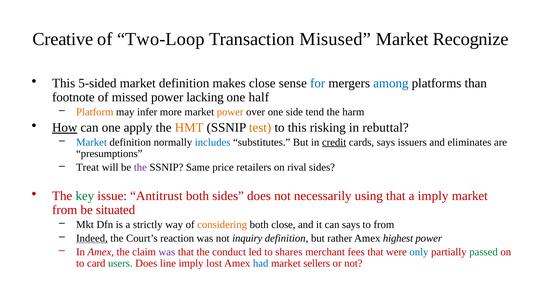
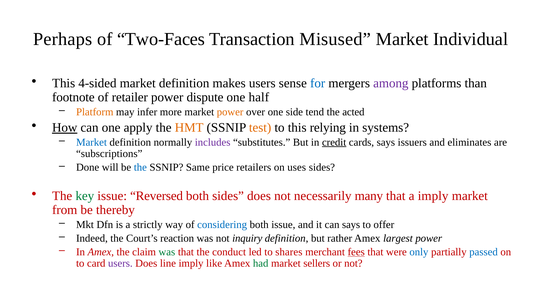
Creative: Creative -> Perhaps
Two-Loop: Two-Loop -> Two-Faces
Recognize: Recognize -> Individual
5-sided: 5-sided -> 4-sided
makes close: close -> users
among colour: blue -> purple
missed: missed -> retailer
lacking: lacking -> dispute
harm: harm -> acted
risking: risking -> relying
rebuttal: rebuttal -> systems
includes colour: blue -> purple
presumptions: presumptions -> subscriptions
Treat: Treat -> Done
the at (140, 168) colour: purple -> blue
rival: rival -> uses
Antitrust: Antitrust -> Reversed
using: using -> many
situated: situated -> thereby
considering colour: orange -> blue
both close: close -> issue
to from: from -> offer
Indeed underline: present -> none
highest: highest -> largest
was at (167, 252) colour: purple -> green
fees underline: none -> present
passed colour: green -> blue
users at (120, 264) colour: green -> purple
lost: lost -> like
had colour: blue -> green
